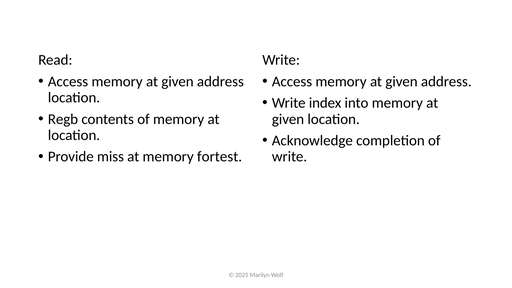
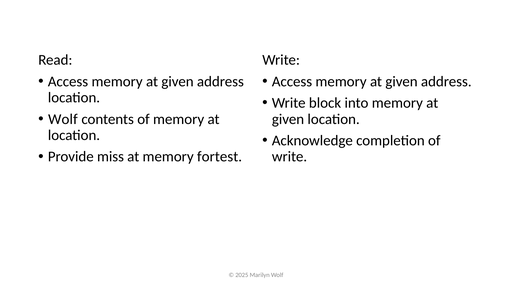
index: index -> block
Regb at (63, 119): Regb -> Wolf
